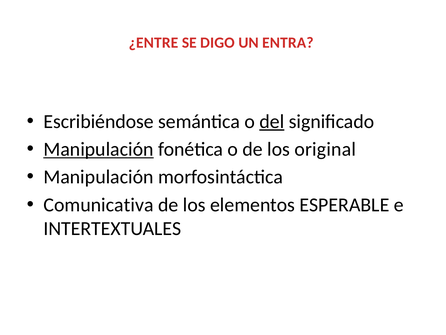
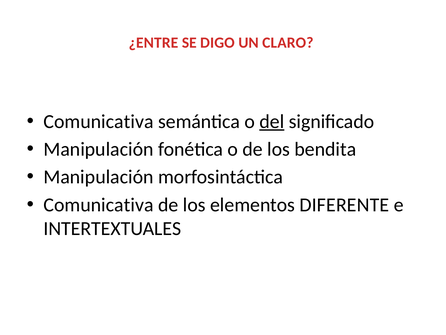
ENTRA: ENTRA -> CLARO
Escribiéndose at (99, 121): Escribiéndose -> Comunicativa
Manipulación at (99, 149) underline: present -> none
original: original -> bendita
ESPERABLE: ESPERABLE -> DIFERENTE
